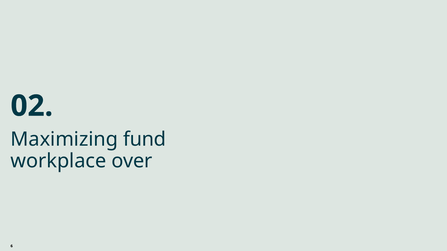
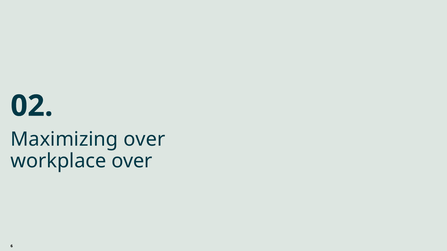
Maximizing fund: fund -> over
